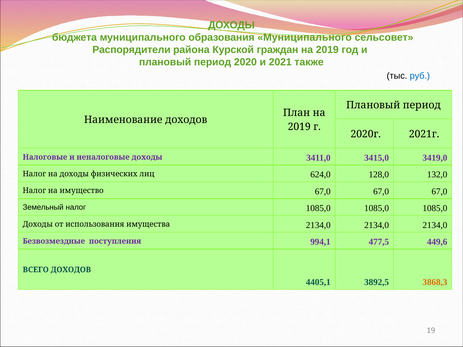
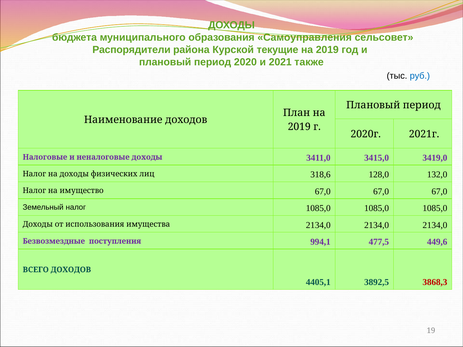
образования Муниципального: Муниципального -> Самоуправления
граждан: граждан -> текущие
624,0: 624,0 -> 318,6
3868,3 colour: orange -> red
